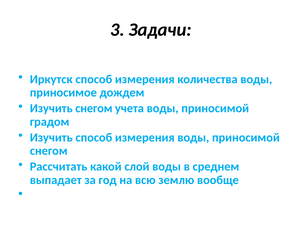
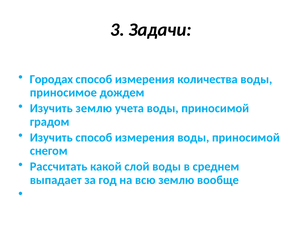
Иркутск: Иркутск -> Городах
Изучить снегом: снегом -> землю
